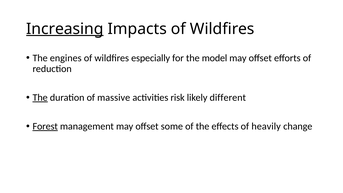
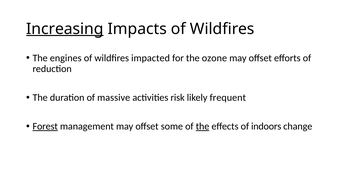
especially: especially -> impacted
model: model -> ozone
The at (40, 98) underline: present -> none
different: different -> frequent
the at (203, 126) underline: none -> present
heavily: heavily -> indoors
